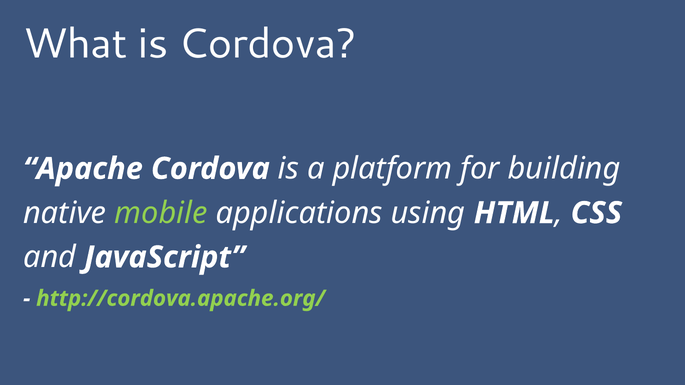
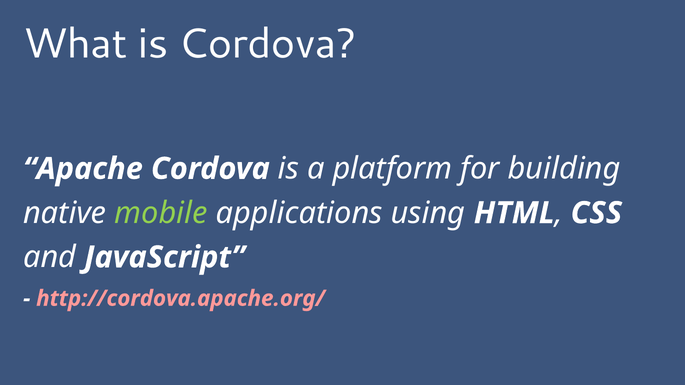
http://cordova.apache.org/ colour: light green -> pink
